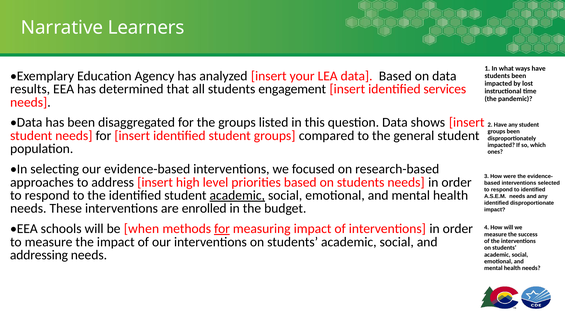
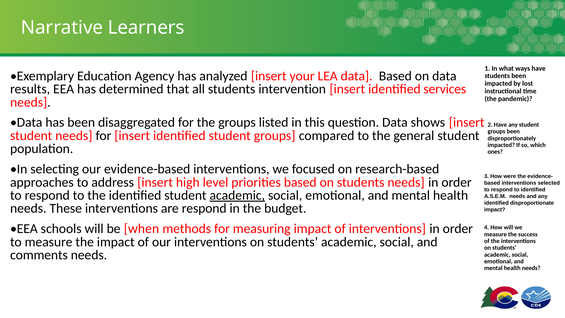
engagement: engagement -> intervention
are enrolled: enrolled -> respond
for at (222, 229) underline: present -> none
addressing: addressing -> comments
